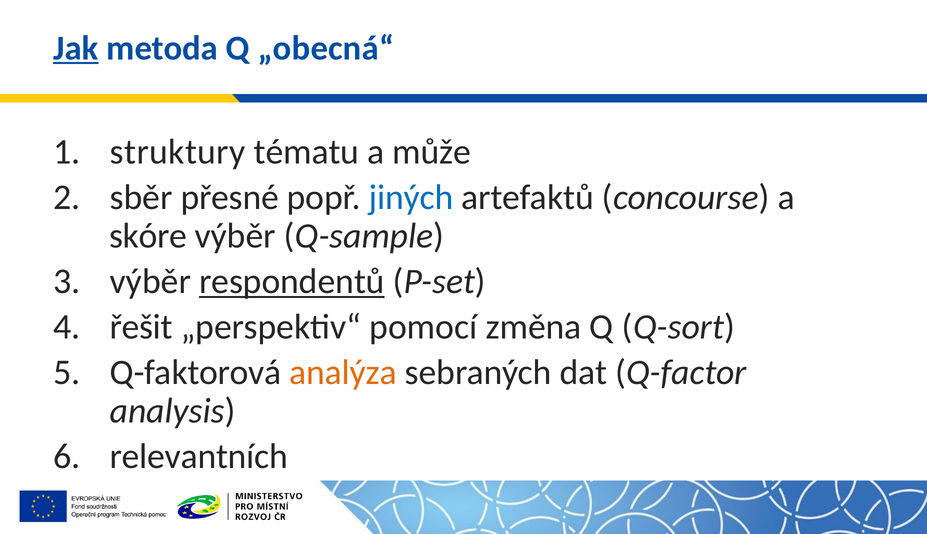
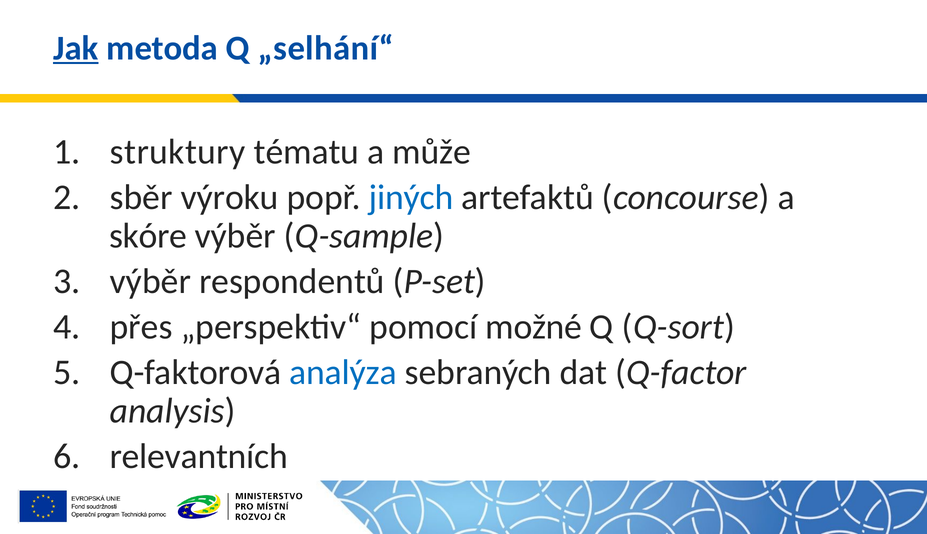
„obecná“: „obecná“ -> „selhání“
přesné: přesné -> výroku
respondentů underline: present -> none
řešit: řešit -> přes
změna: změna -> možné
analýza colour: orange -> blue
